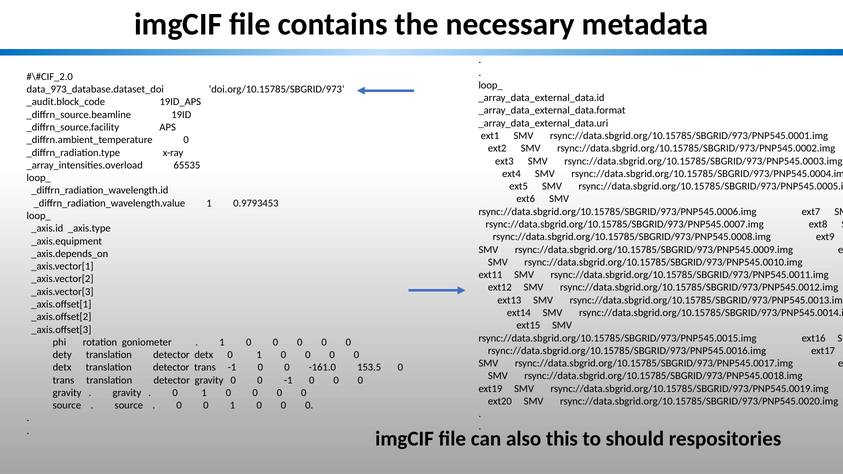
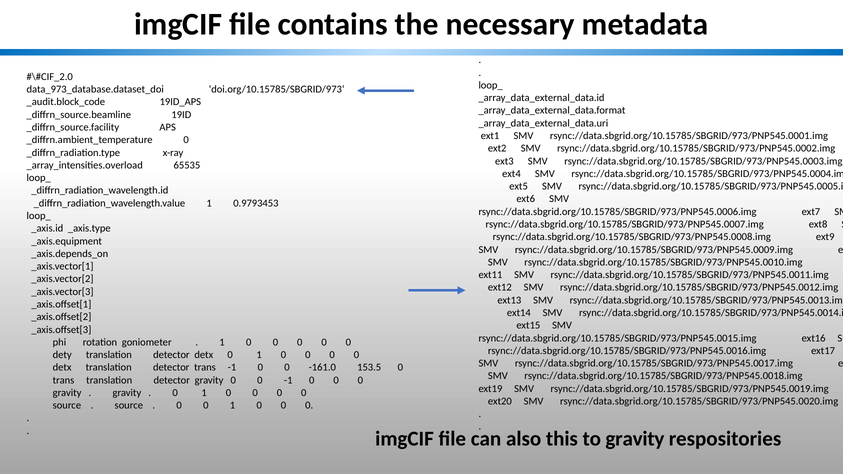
to should: should -> gravity
